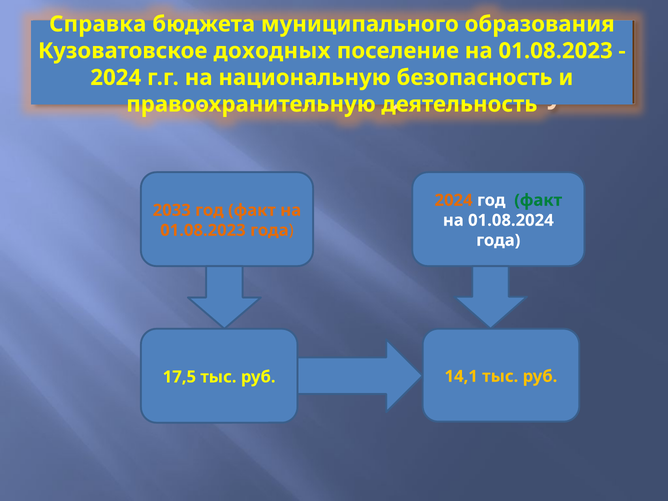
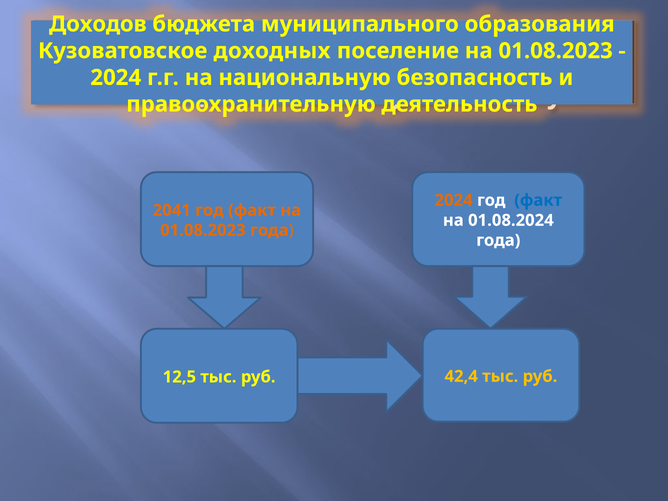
Справка: Справка -> Доходов
факт at (538, 200) colour: green -> blue
2033: 2033 -> 2041
14,1: 14,1 -> 42,4
17,5: 17,5 -> 12,5
